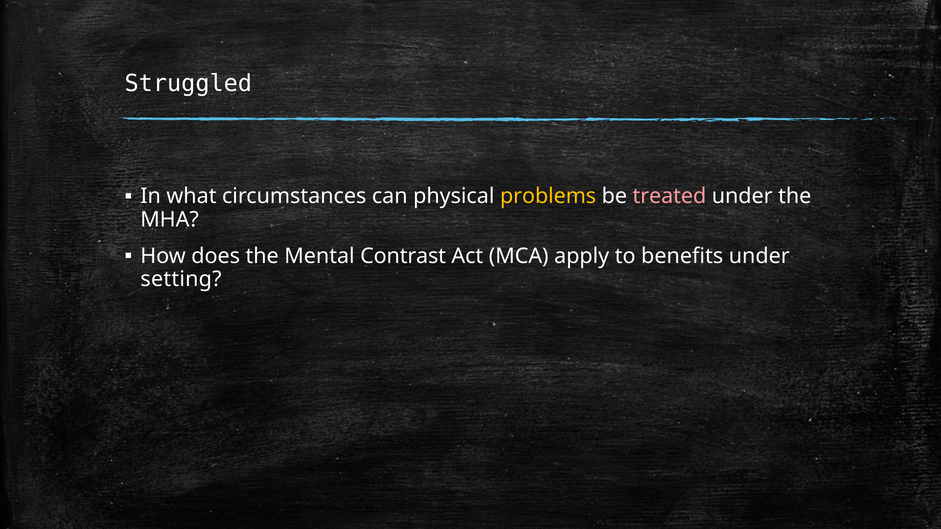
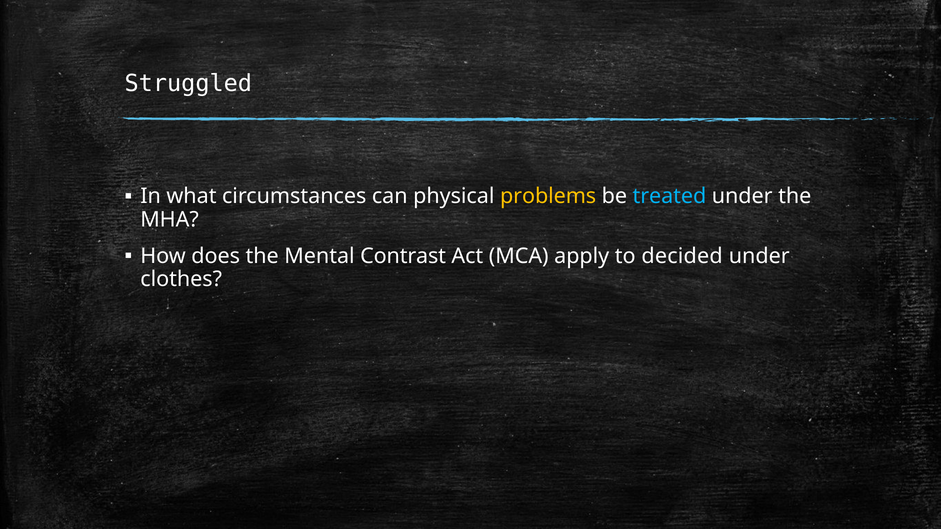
treated colour: pink -> light blue
beneﬁts: beneﬁts -> decided
setting: setting -> clothes
